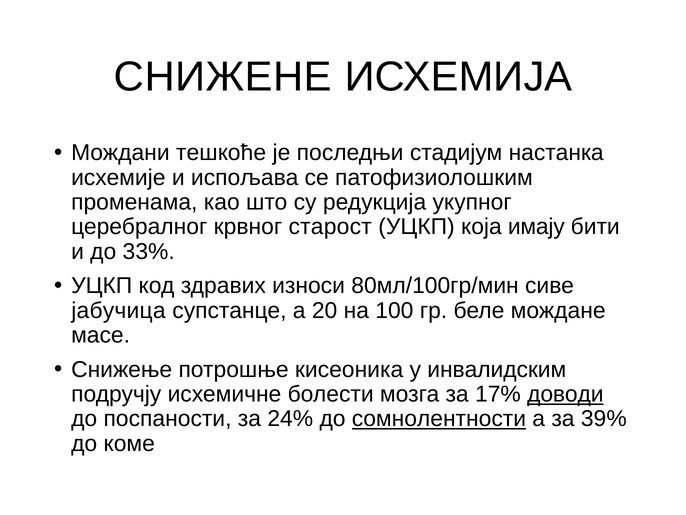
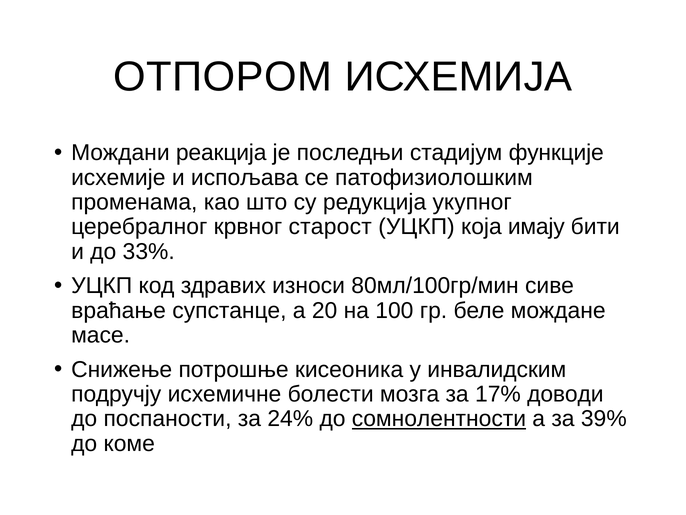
СНИЖЕНЕ: СНИЖЕНЕ -> ОТПОРОМ
тешкоће: тешкоће -> реакција
настанка: настанка -> функције
јабучица: јабучица -> враћање
доводи underline: present -> none
